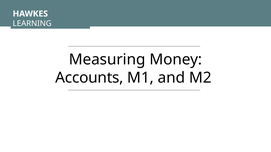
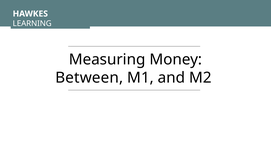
Accounts: Accounts -> Between
